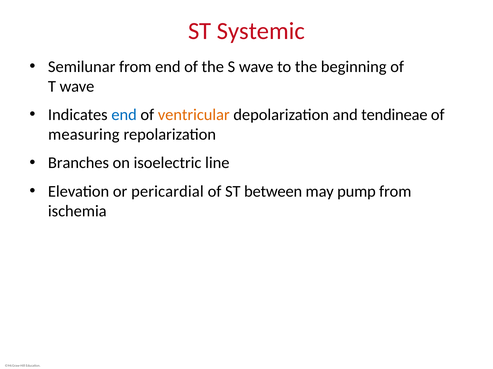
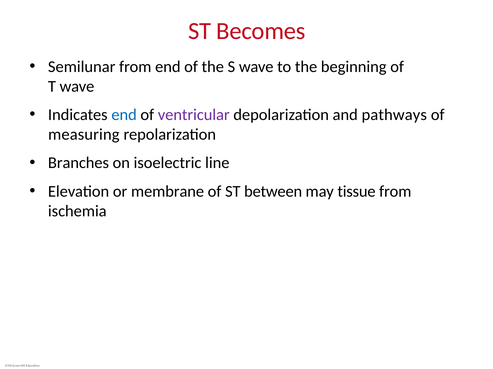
Systemic: Systemic -> Becomes
ventricular colour: orange -> purple
tendineae: tendineae -> pathways
pericardial: pericardial -> membrane
pump: pump -> tissue
